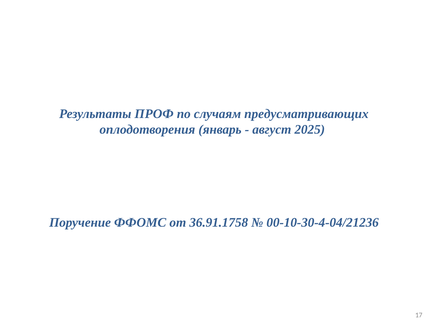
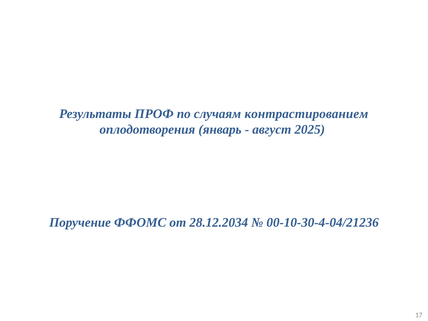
предусматривающих: предусматривающих -> контрастированием
36.91.1758: 36.91.1758 -> 28.12.2034
